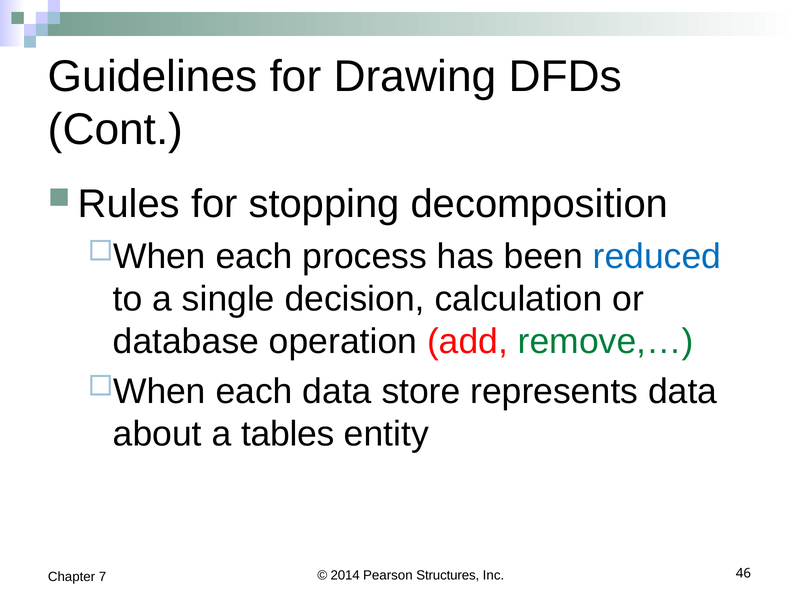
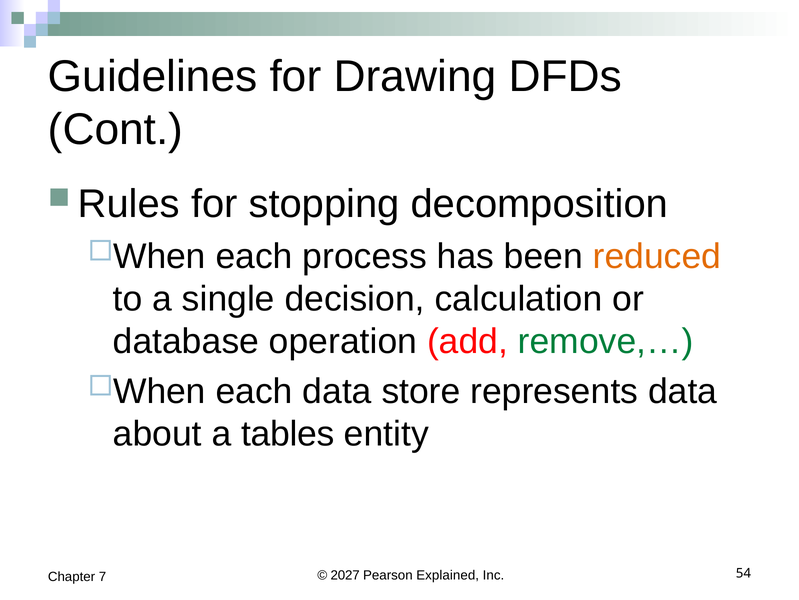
reduced colour: blue -> orange
2014: 2014 -> 2027
Structures: Structures -> Explained
46: 46 -> 54
